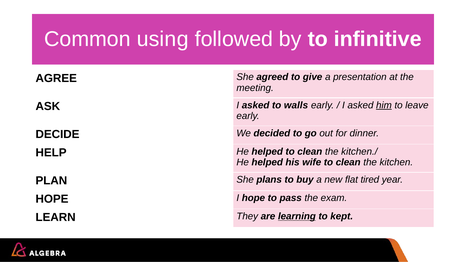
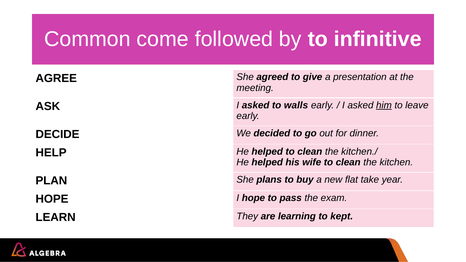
using: using -> come
tired: tired -> take
learning underline: present -> none
